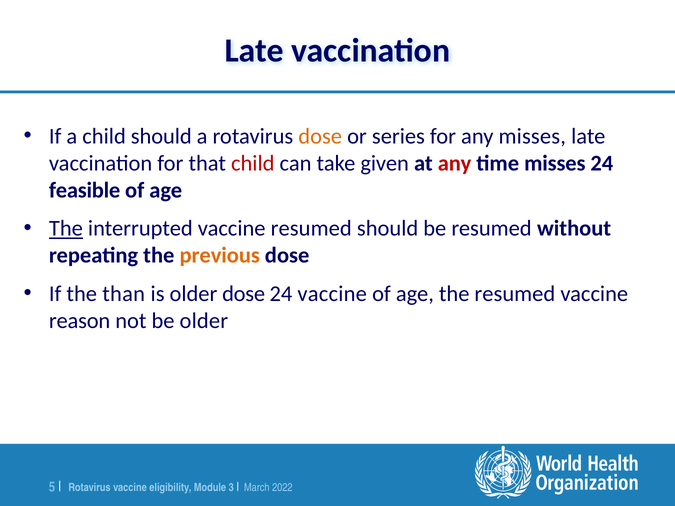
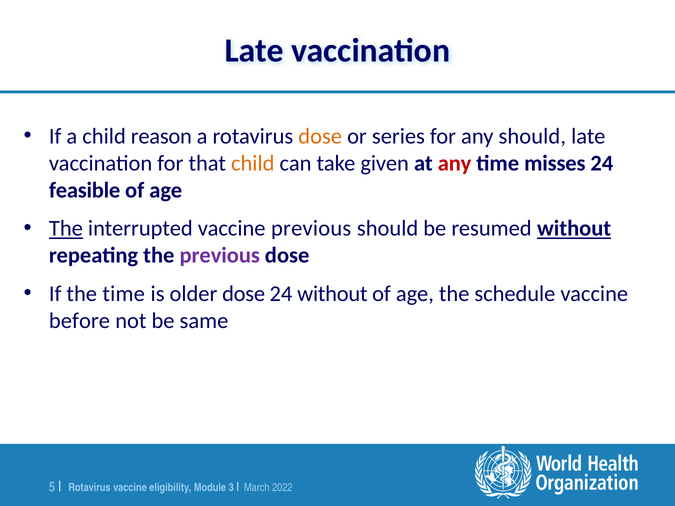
child should: should -> reason
any misses: misses -> should
child at (253, 163) colour: red -> orange
vaccine resumed: resumed -> previous
without at (574, 229) underline: none -> present
previous at (220, 256) colour: orange -> purple
the than: than -> time
24 vaccine: vaccine -> without
the resumed: resumed -> schedule
reason: reason -> before
be older: older -> same
